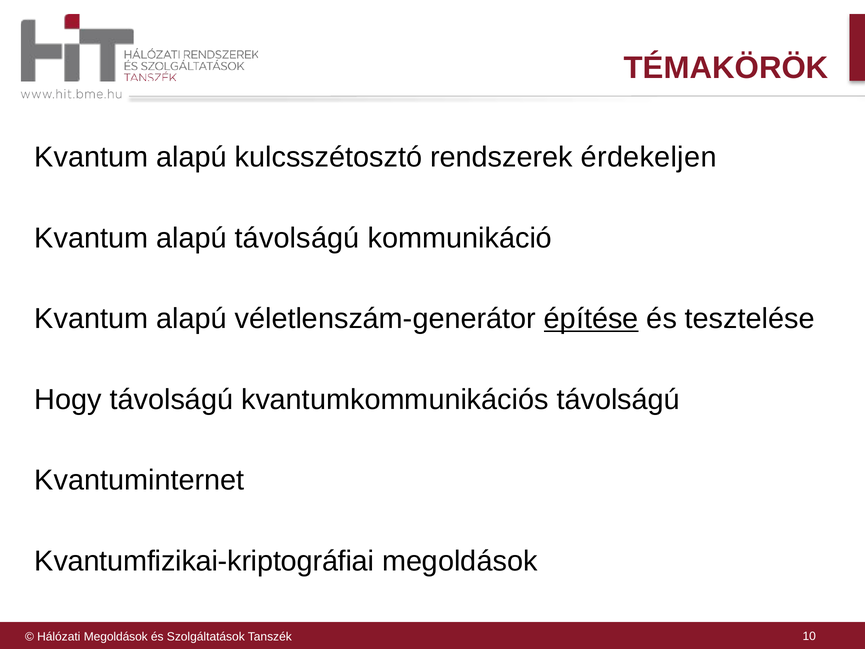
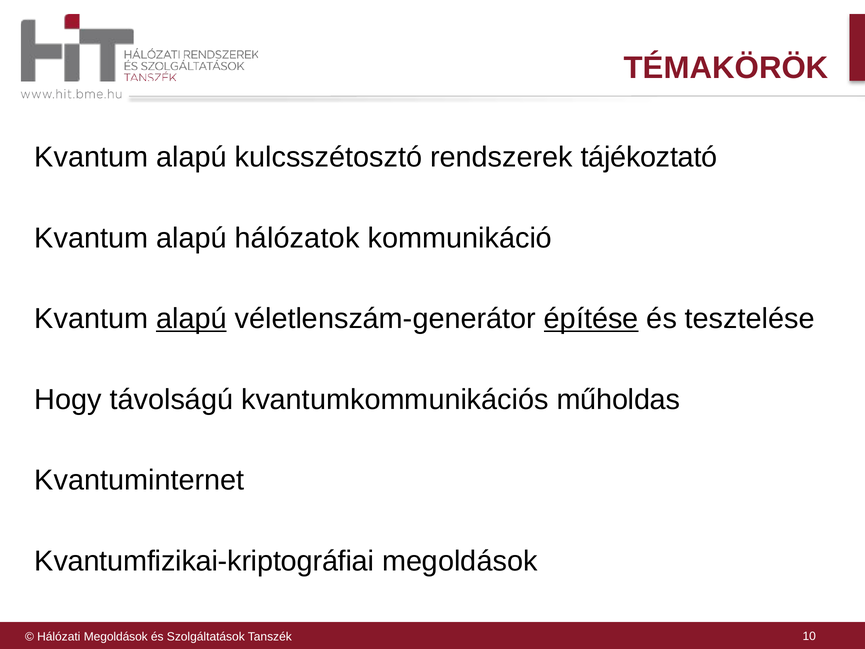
érdekeljen: érdekeljen -> tájékoztató
alapú távolságú: távolságú -> hálózatok
alapú at (191, 319) underline: none -> present
kvantumkommunikációs távolságú: távolságú -> műholdas
